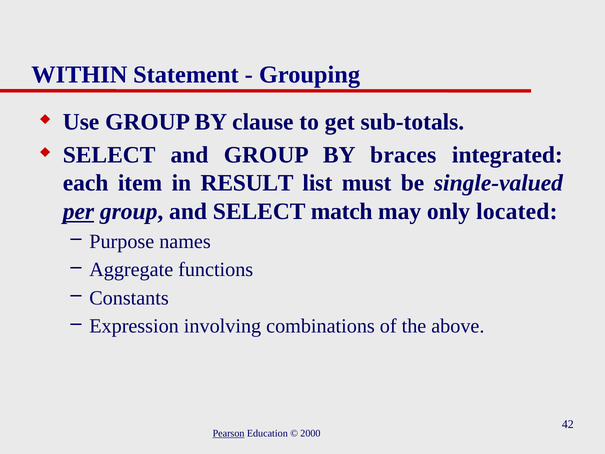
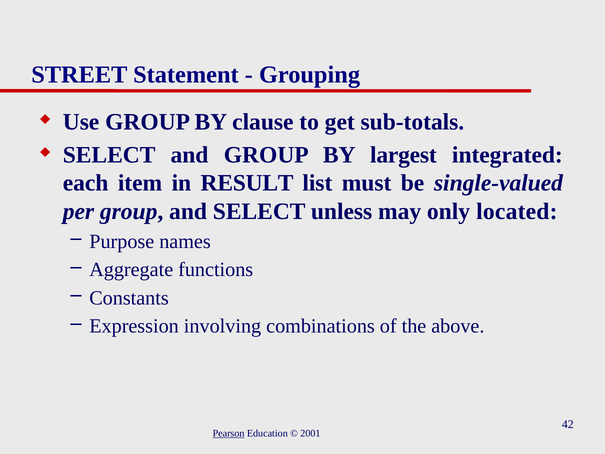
WITHIN: WITHIN -> STREET
braces: braces -> largest
per underline: present -> none
match: match -> unless
2000: 2000 -> 2001
